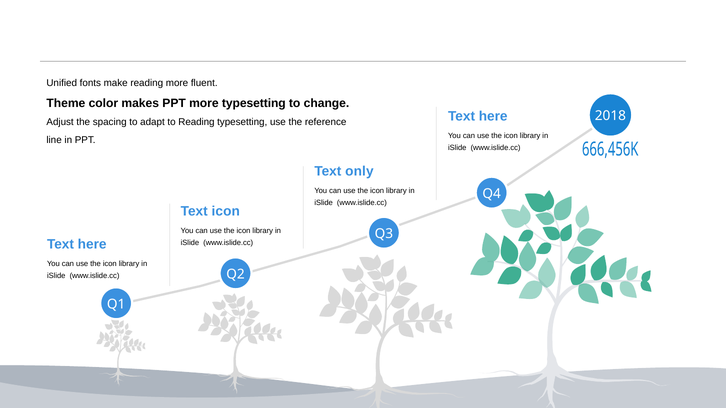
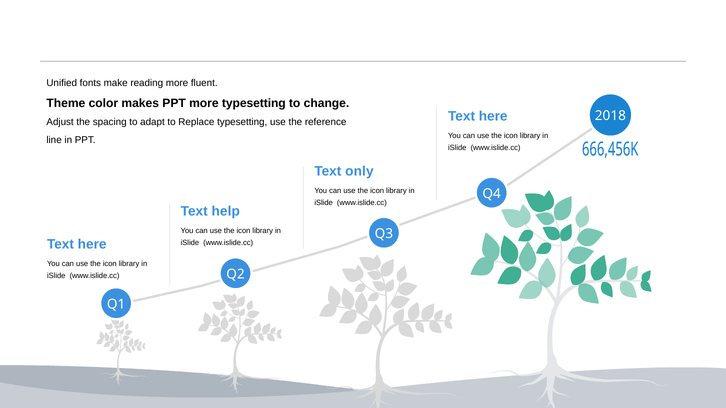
to Reading: Reading -> Replace
Text icon: icon -> help
